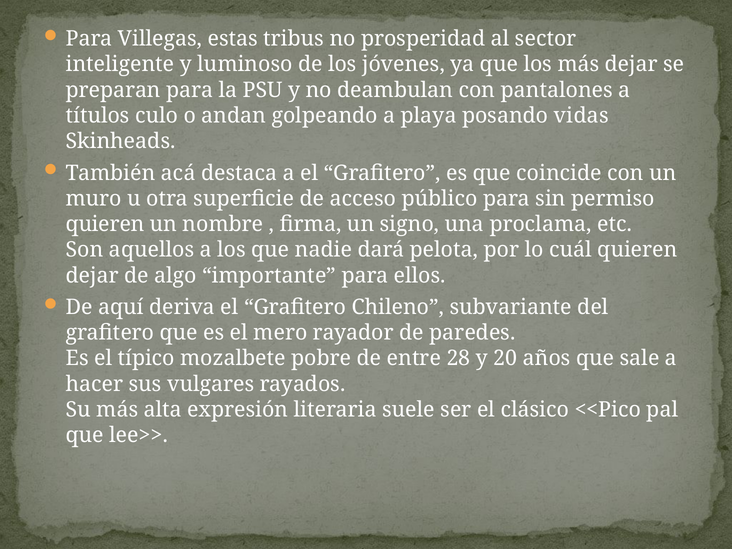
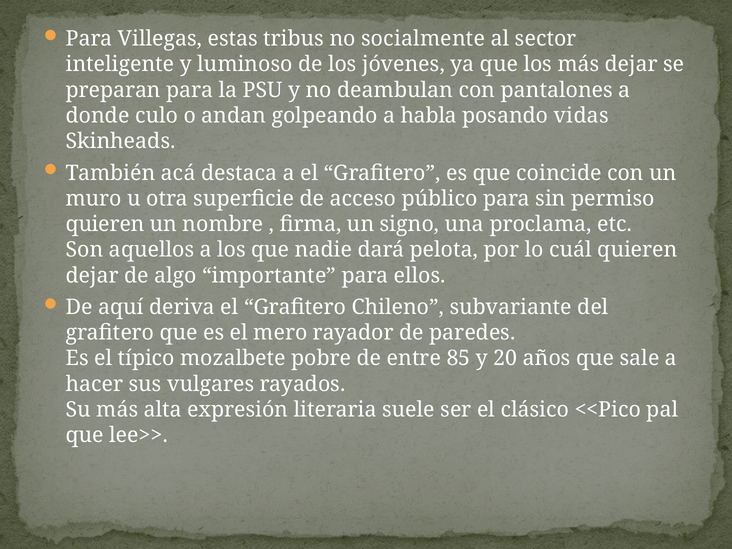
prosperidad: prosperidad -> socialmente
títulos: títulos -> donde
playa: playa -> habla
28: 28 -> 85
